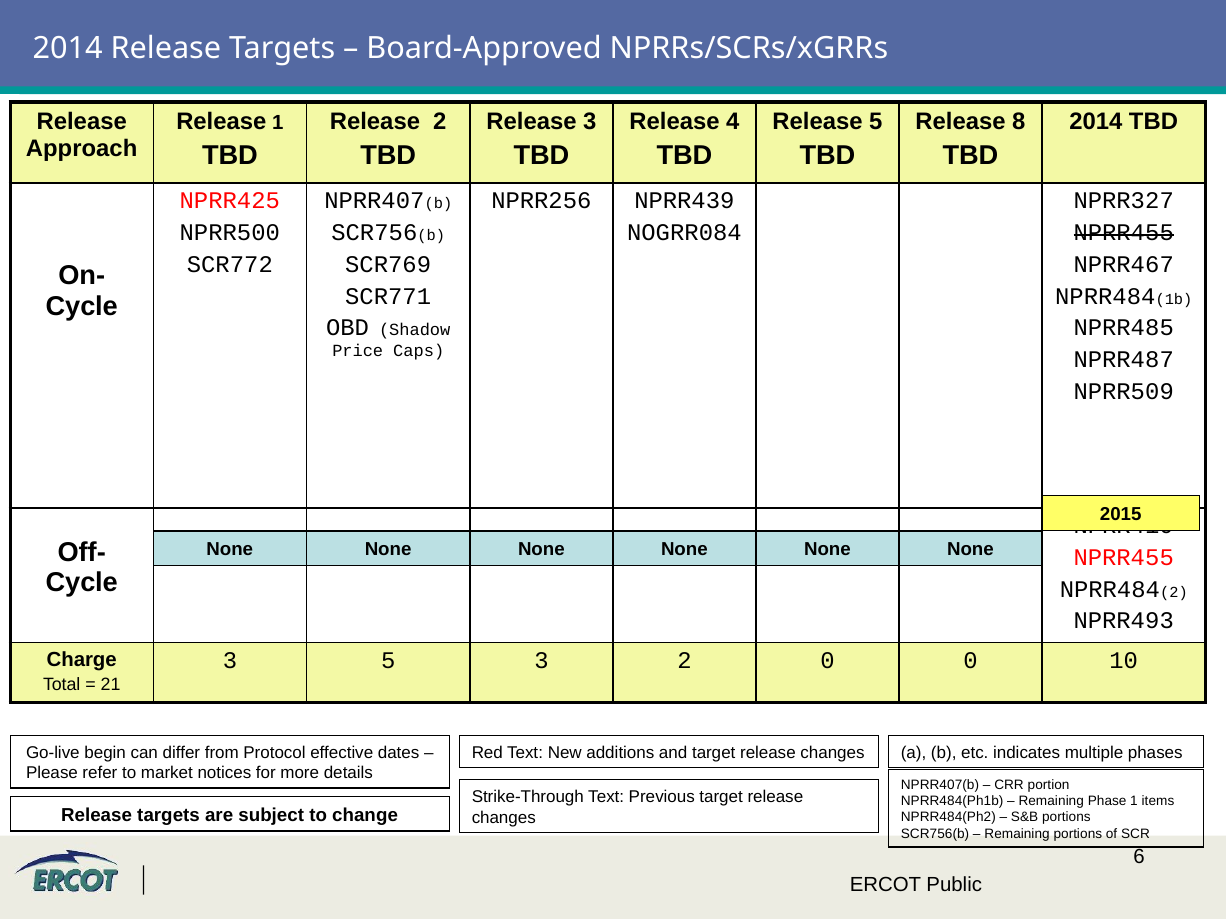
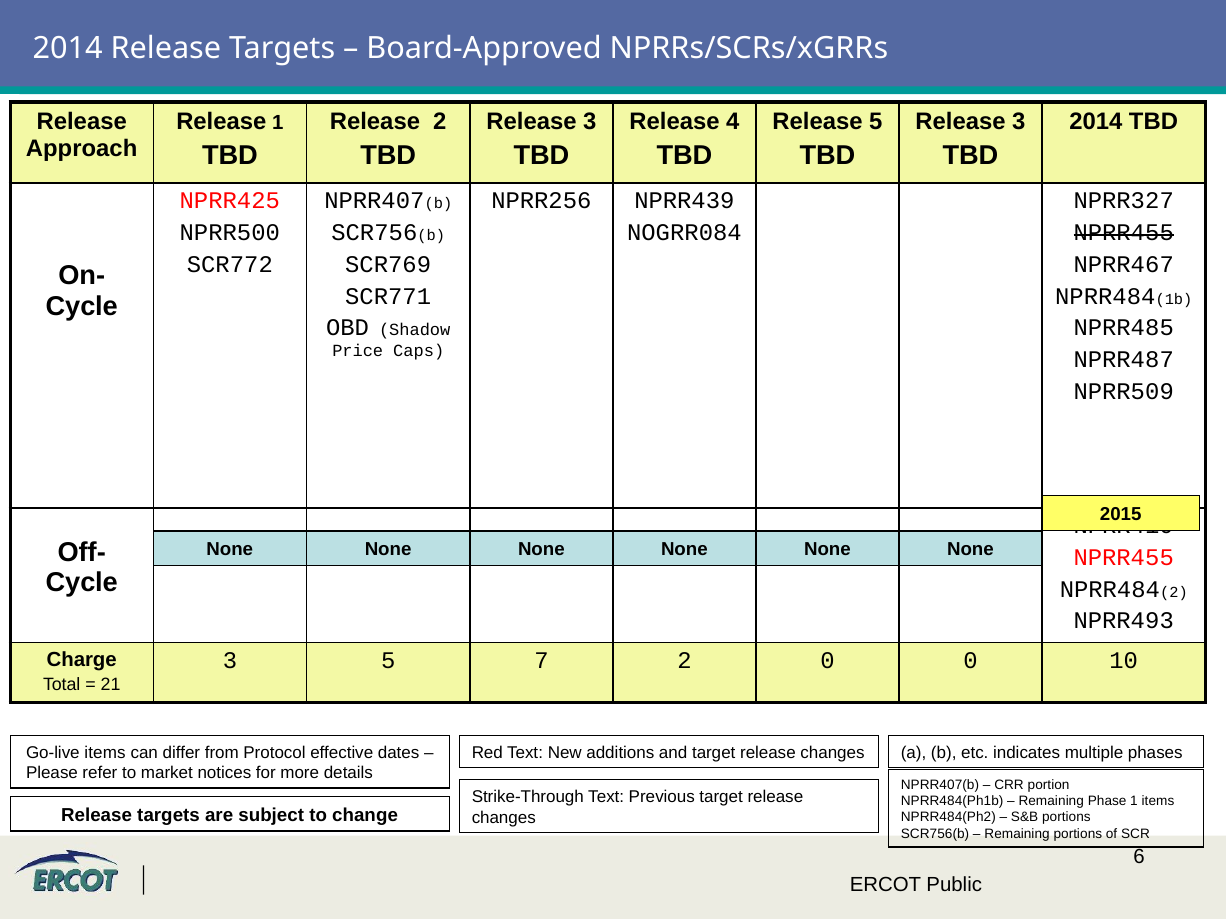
8 at (1019, 122): 8 -> 3
5 3: 3 -> 7
Go-live begin: begin -> items
